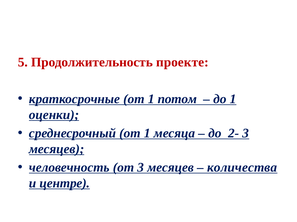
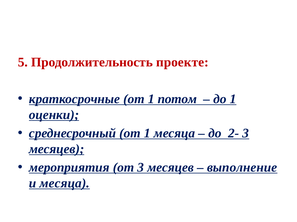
человечность: человечность -> мероприятия
количества: количества -> выполнение
и центре: центре -> месяца
